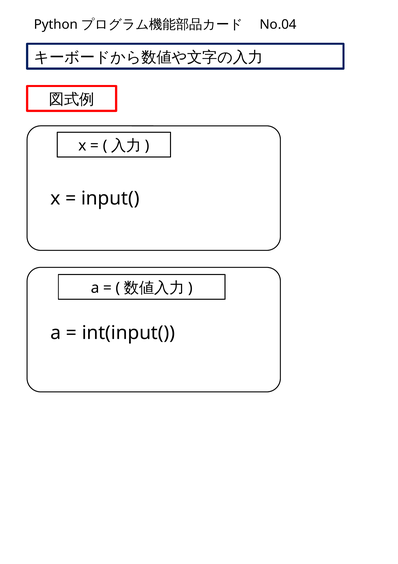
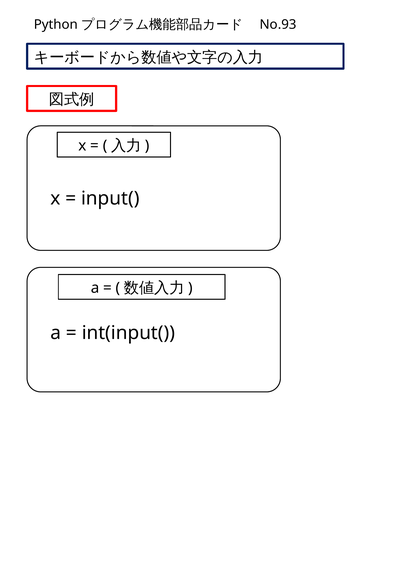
No.04: No.04 -> No.93
